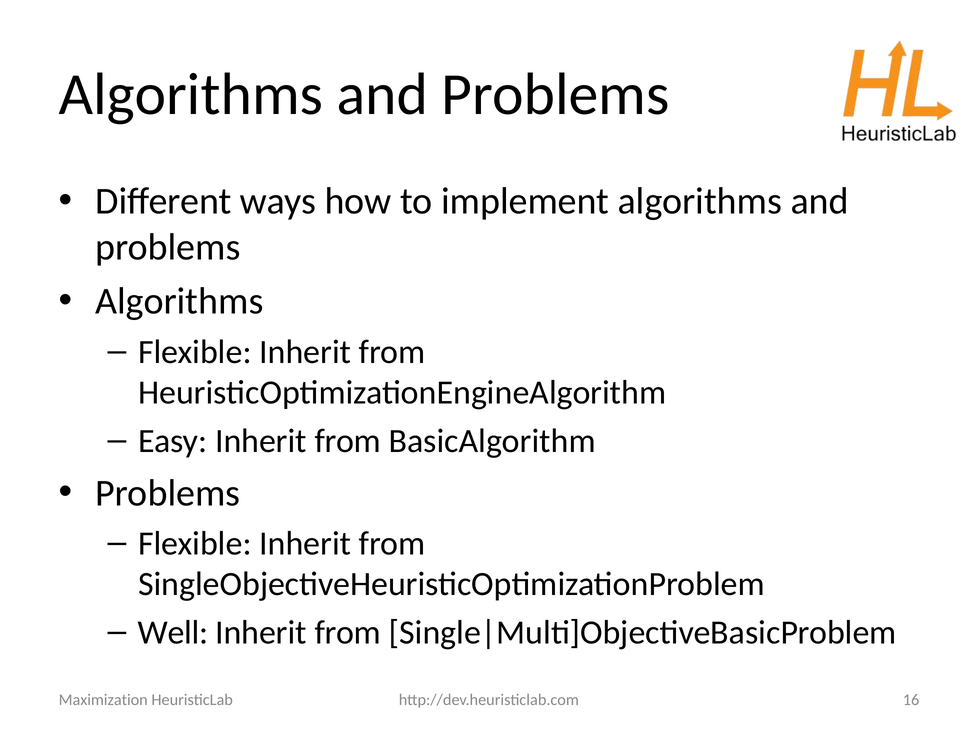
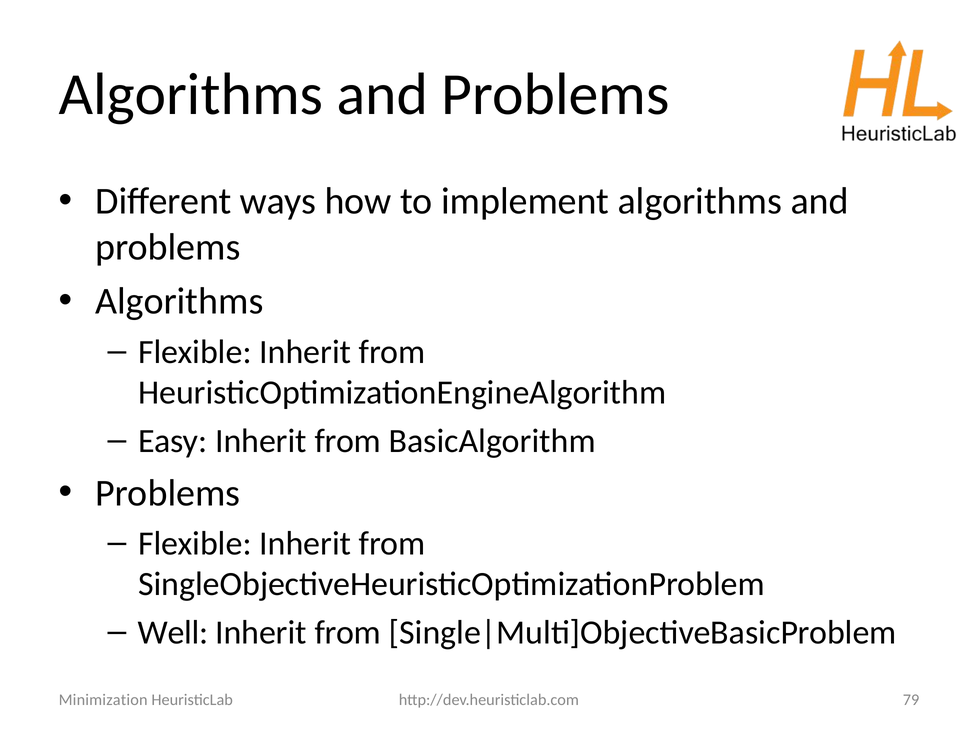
16: 16 -> 79
Maximization: Maximization -> Minimization
